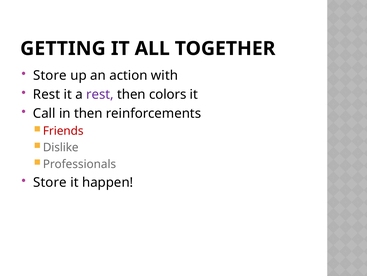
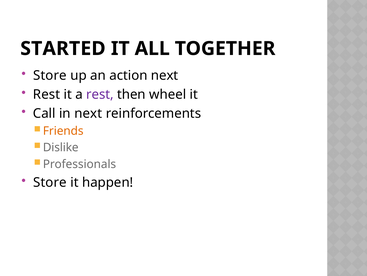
GETTING: GETTING -> STARTED
action with: with -> next
colors: colors -> wheel
in then: then -> next
Friends colour: red -> orange
